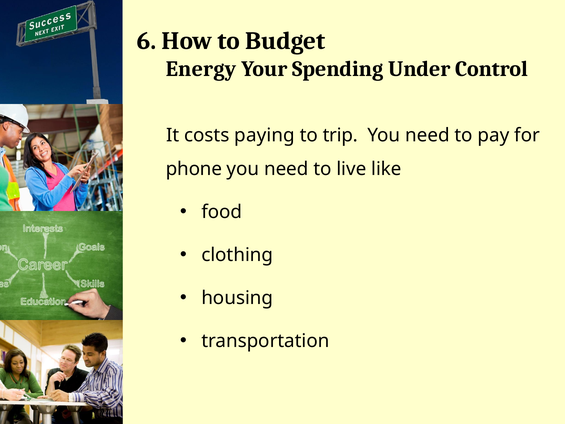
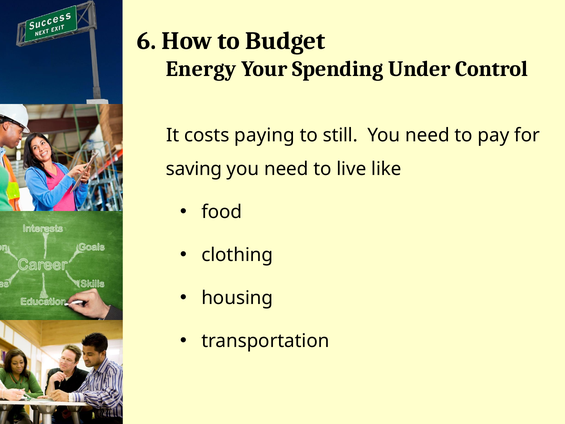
trip: trip -> still
phone: phone -> saving
